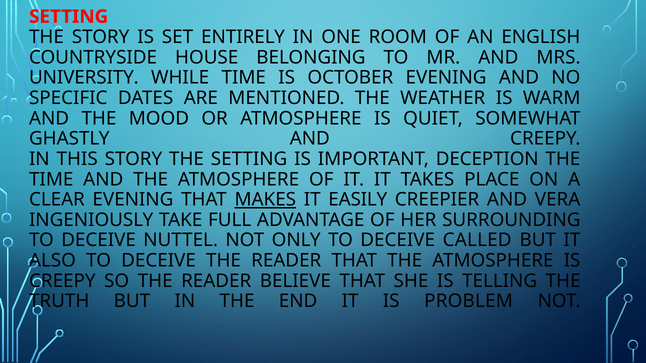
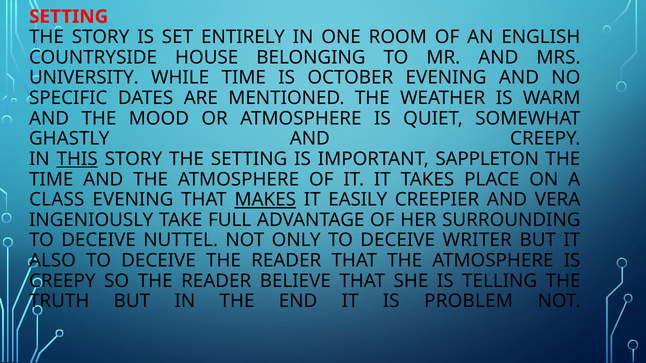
THIS underline: none -> present
DECEPTION: DECEPTION -> SAPPLETON
CLEAR: CLEAR -> CLASS
CALLED: CALLED -> WRITER
